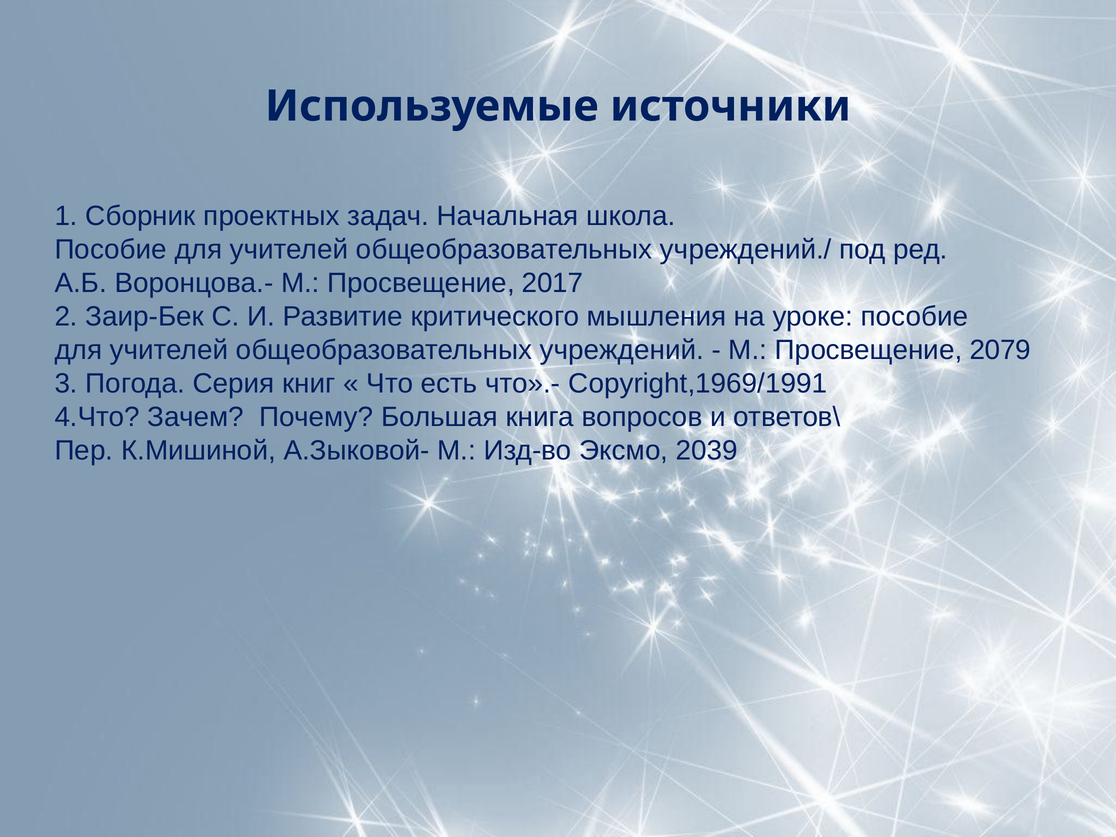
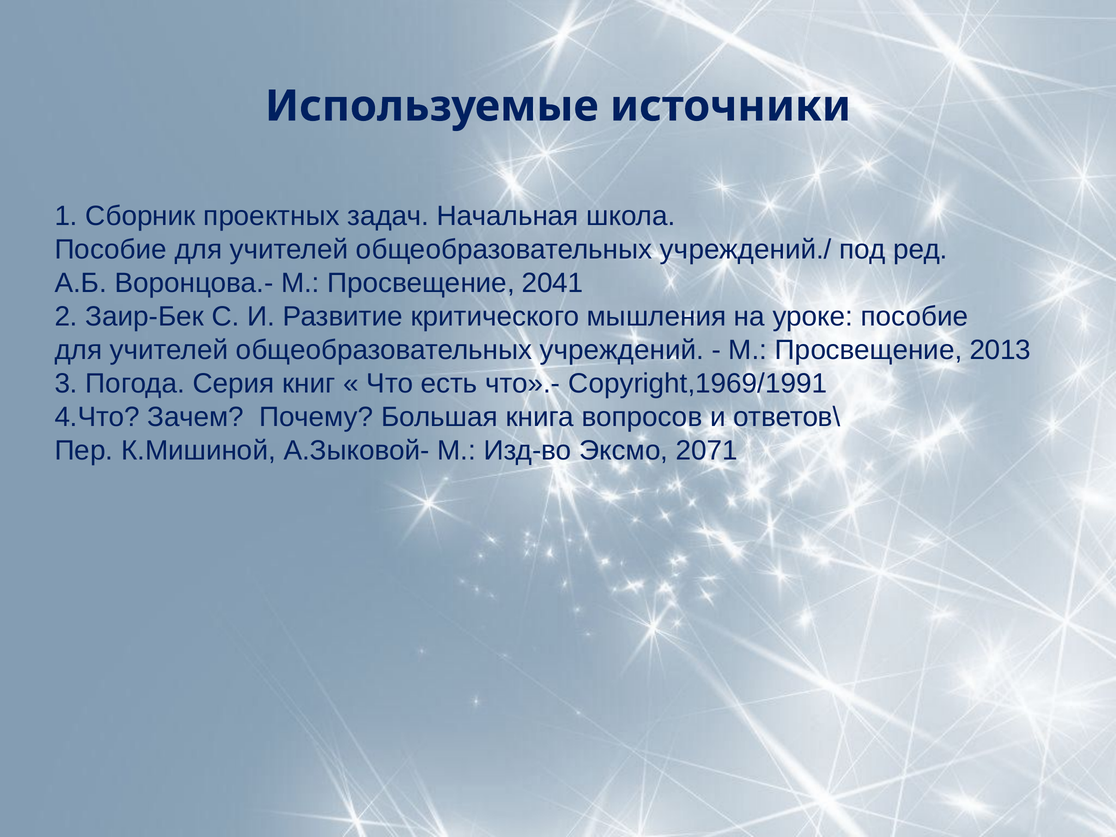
2017: 2017 -> 2041
2079: 2079 -> 2013
2039: 2039 -> 2071
